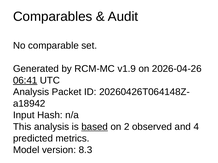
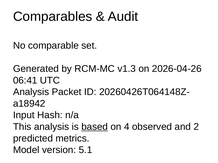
v1.9: v1.9 -> v1.3
06:41 underline: present -> none
2: 2 -> 4
4: 4 -> 2
8.3: 8.3 -> 5.1
